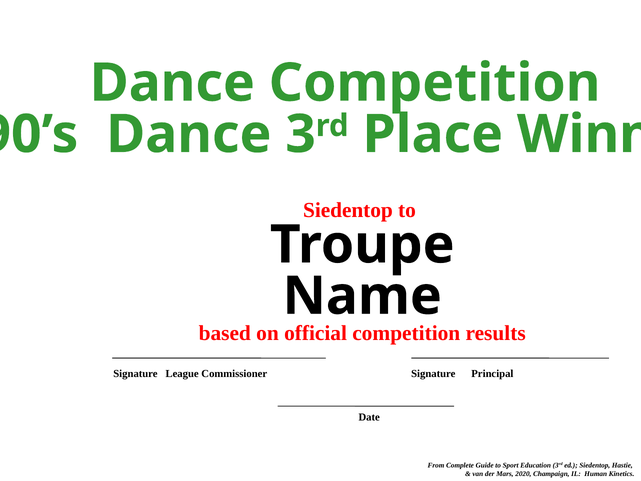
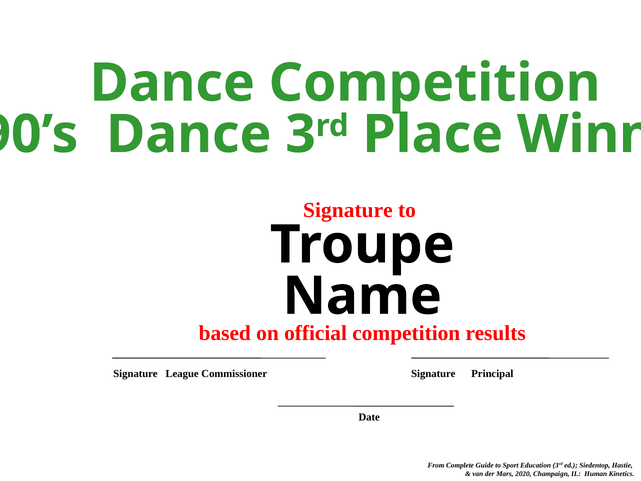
Siedentop at (348, 210): Siedentop -> Signature
